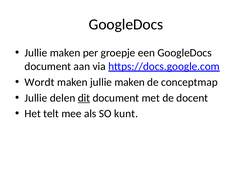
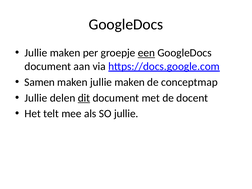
een underline: none -> present
Wordt: Wordt -> Samen
SO kunt: kunt -> jullie
